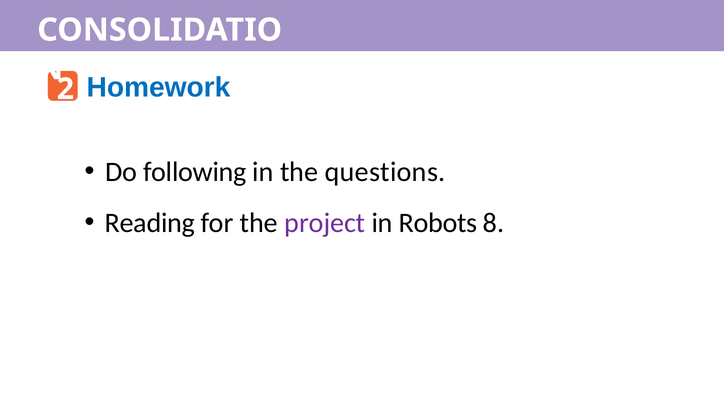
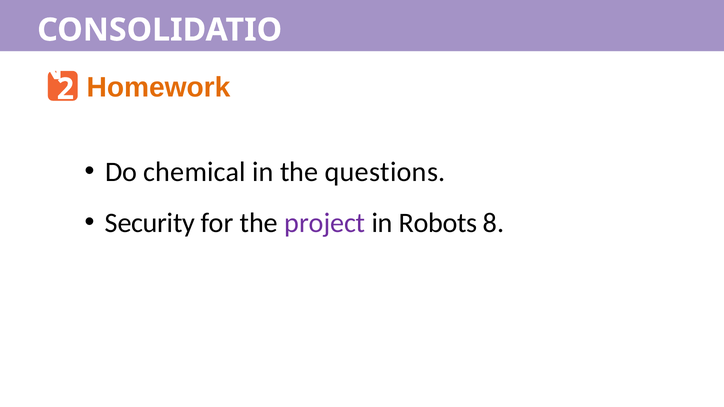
Homework colour: blue -> orange
following: following -> chemical
Reading: Reading -> Security
